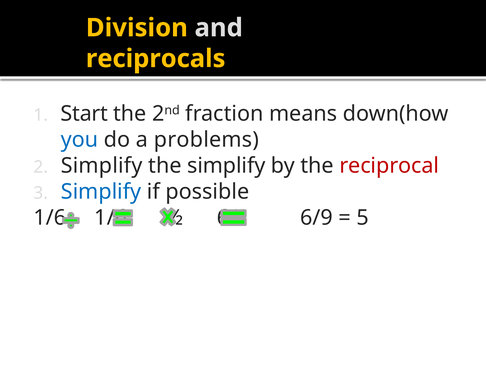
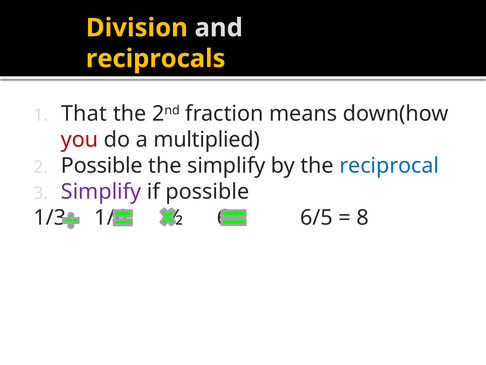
Start: Start -> That
you colour: blue -> red
problems: problems -> multiplied
Simplify at (102, 166): Simplify -> Possible
reciprocal colour: red -> blue
Simplify at (101, 191) colour: blue -> purple
1/6 at (50, 217): 1/6 -> 1/3
6/9: 6/9 -> 6/5
5: 5 -> 8
